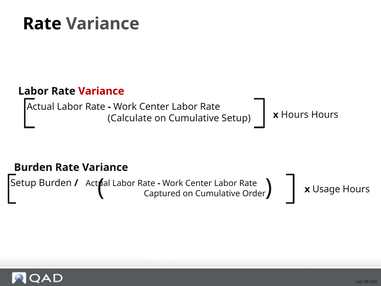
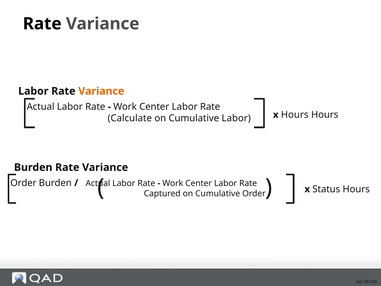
Variance at (101, 91) colour: red -> orange
Cumulative Setup: Setup -> Labor
Setup at (23, 183): Setup -> Order
Usage: Usage -> Status
